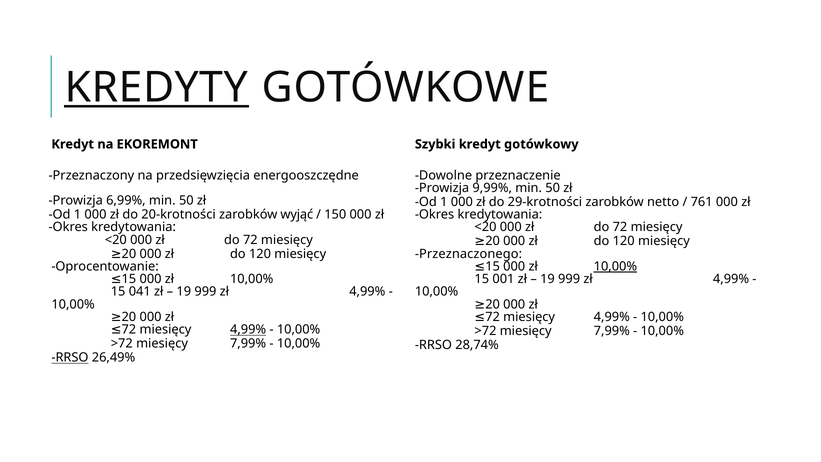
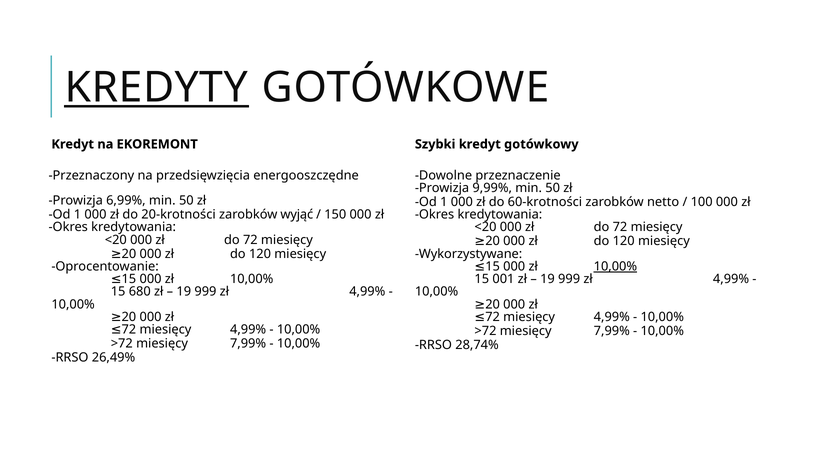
29-krotności: 29-krotności -> 60-krotności
761: 761 -> 100
Przeznaczonego: Przeznaczonego -> Wykorzystywane
041: 041 -> 680
4,99% at (248, 330) underline: present -> none
RRSO at (70, 358) underline: present -> none
